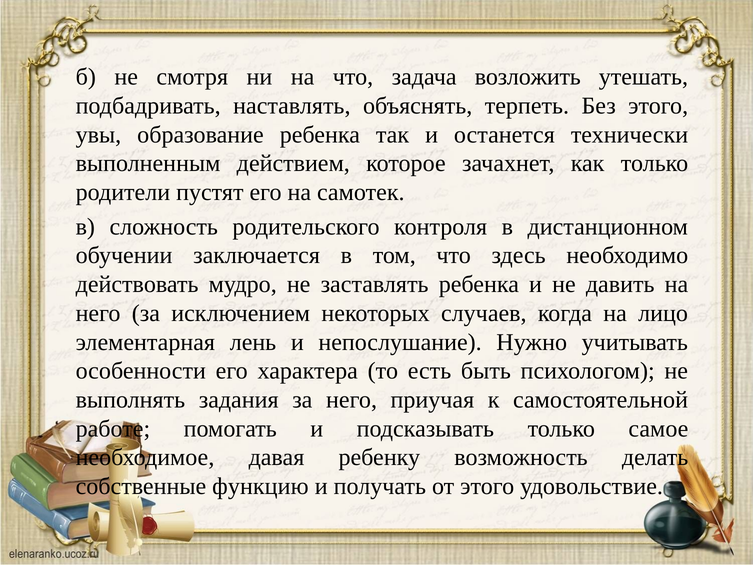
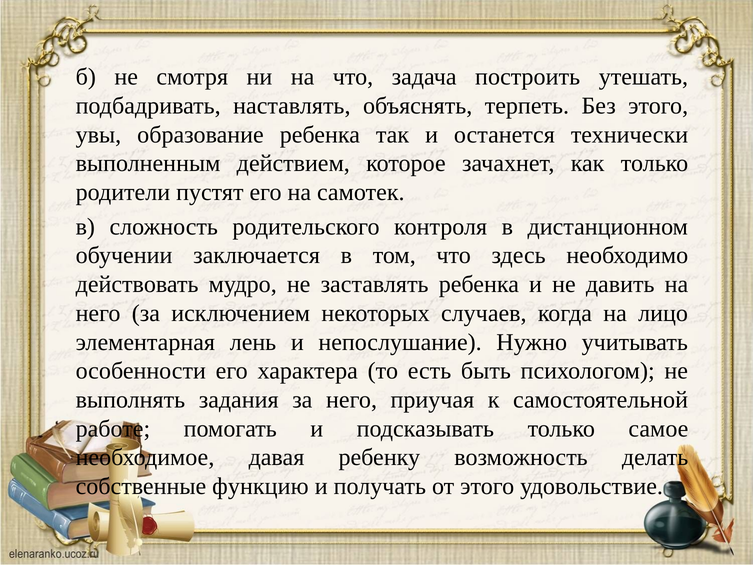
возложить: возложить -> построить
